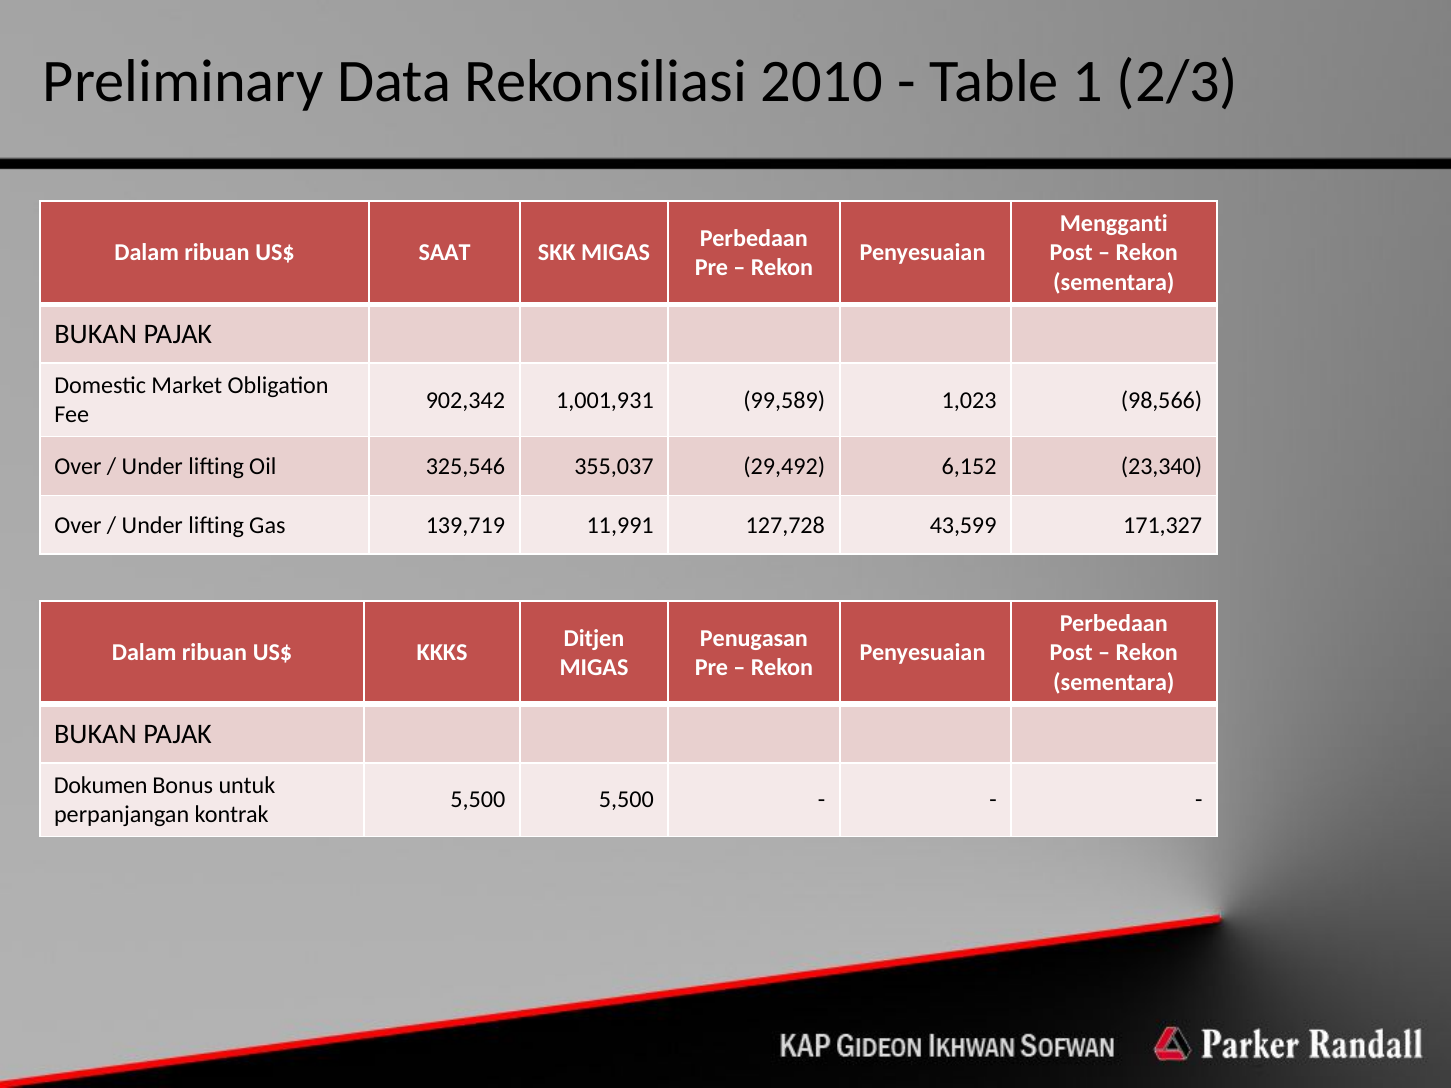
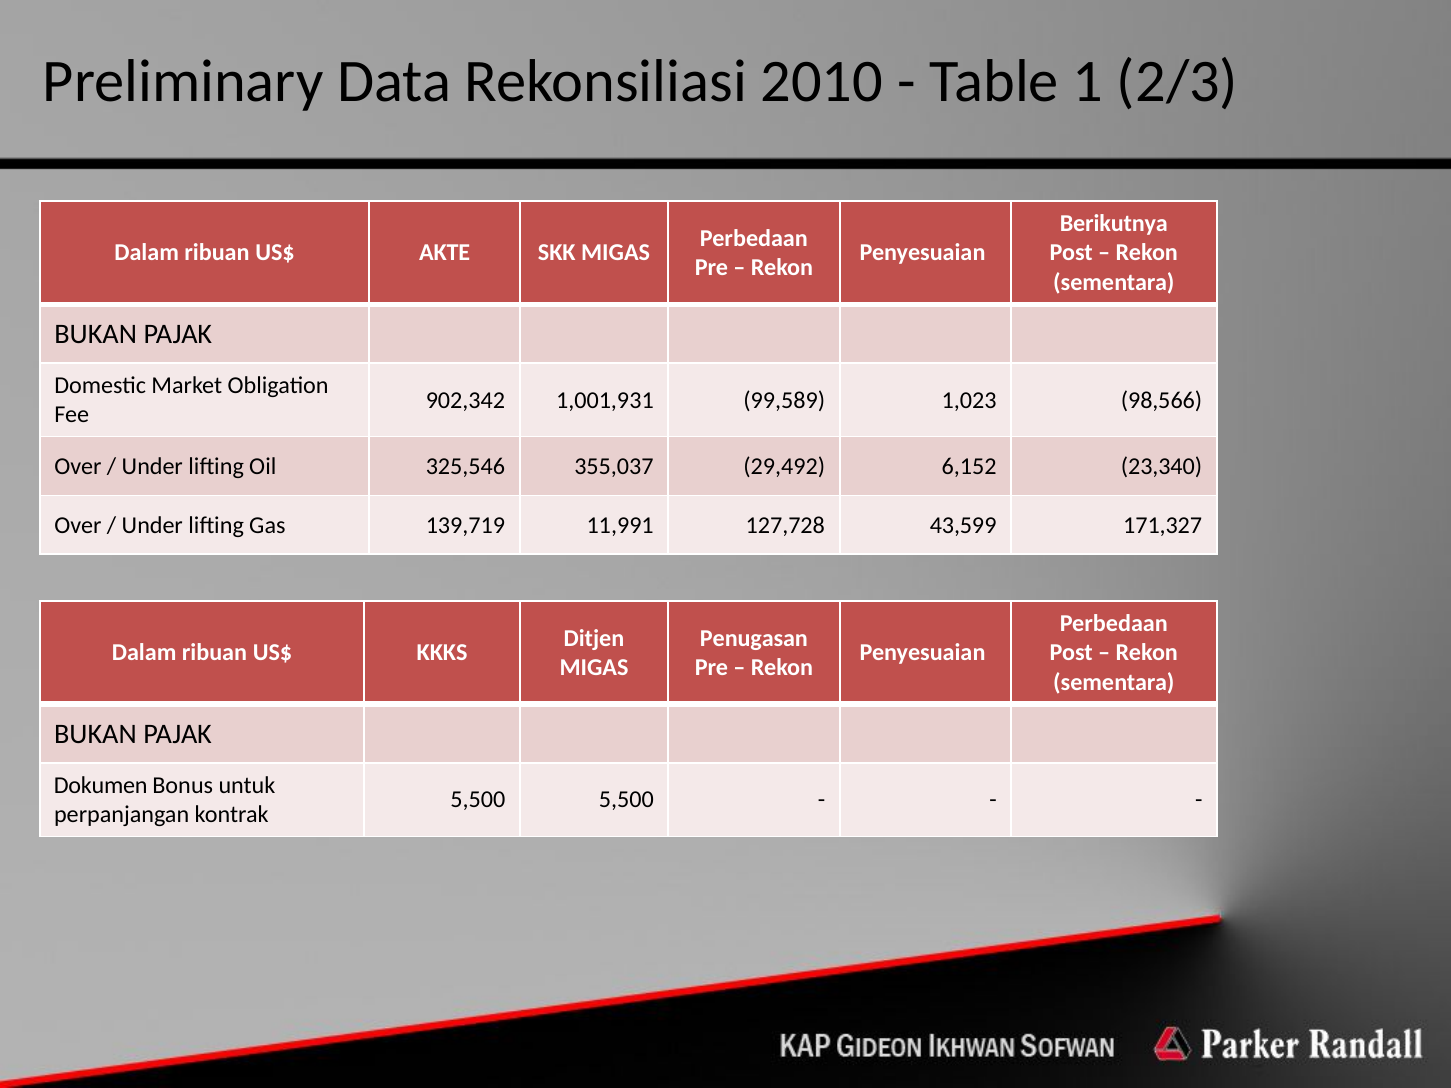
Mengganti: Mengganti -> Berikutnya
SAAT: SAAT -> AKTE
